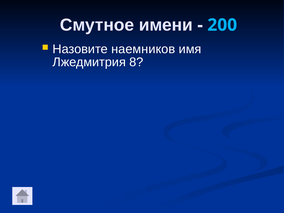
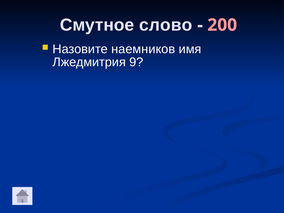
имени: имени -> слово
200 colour: light blue -> pink
8: 8 -> 9
